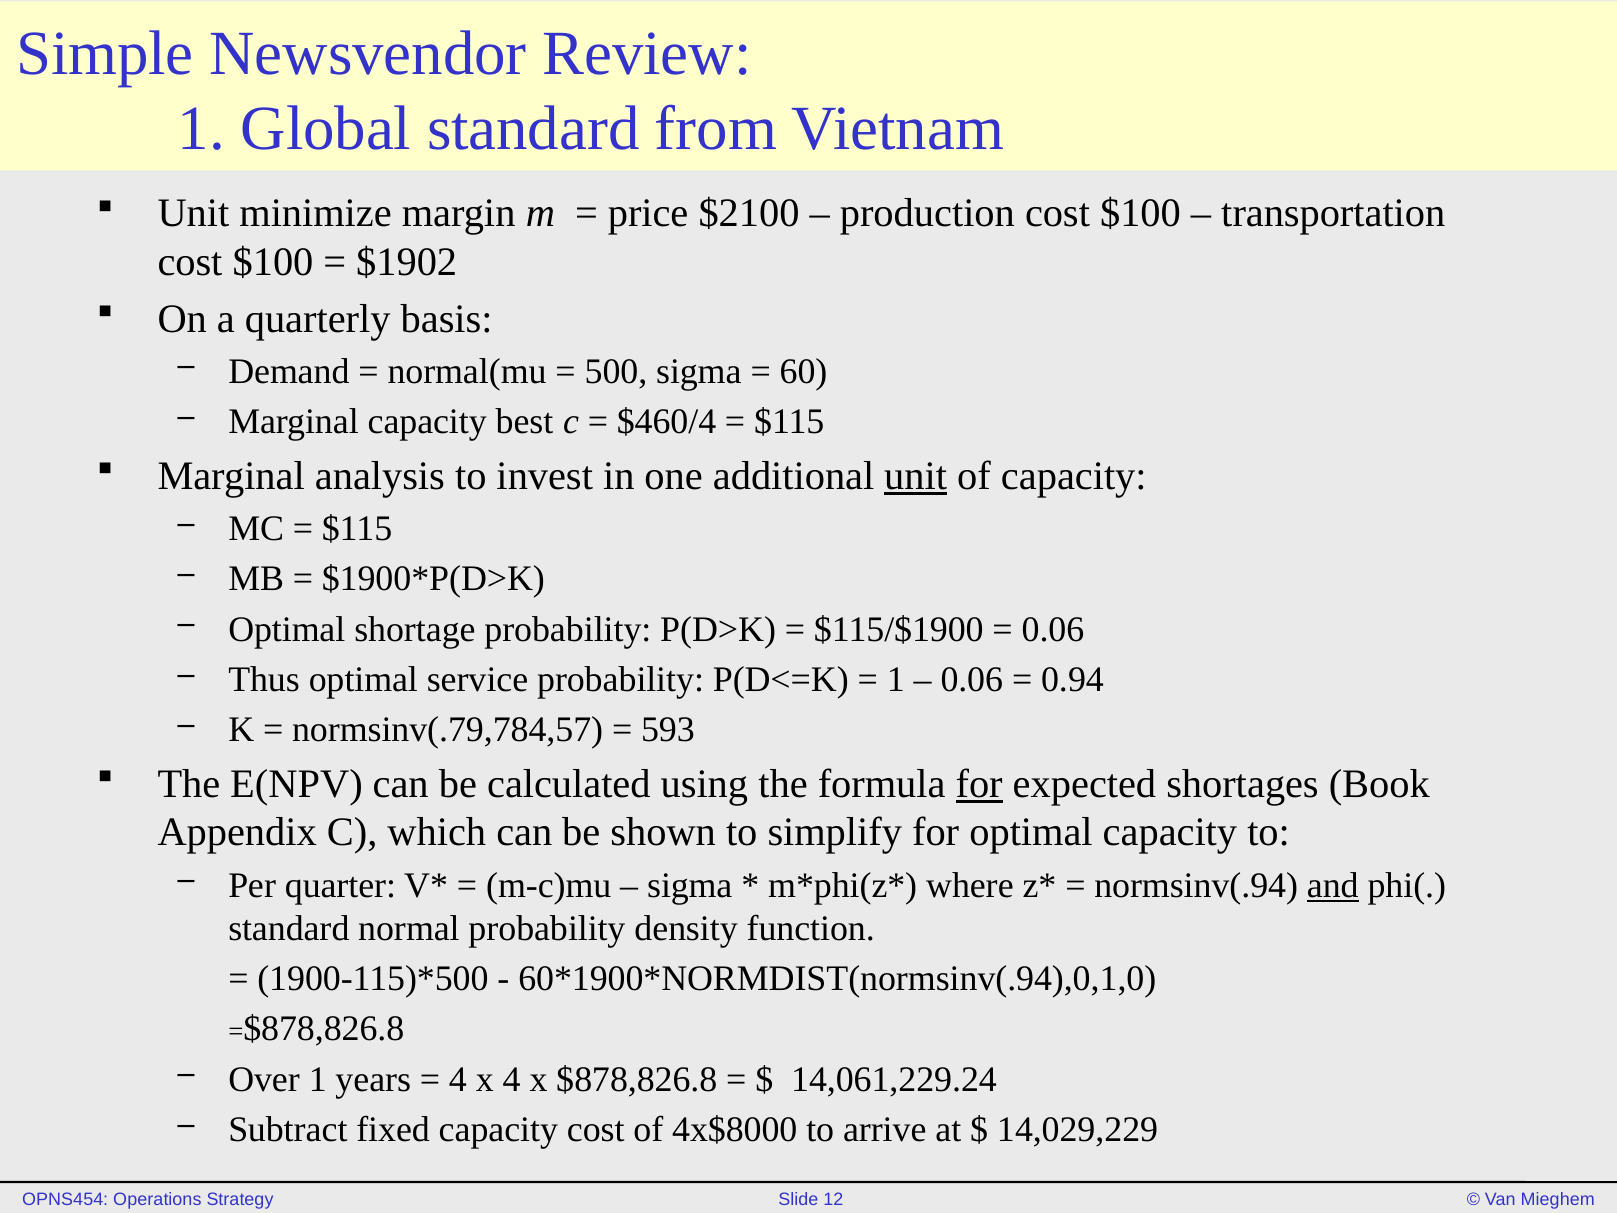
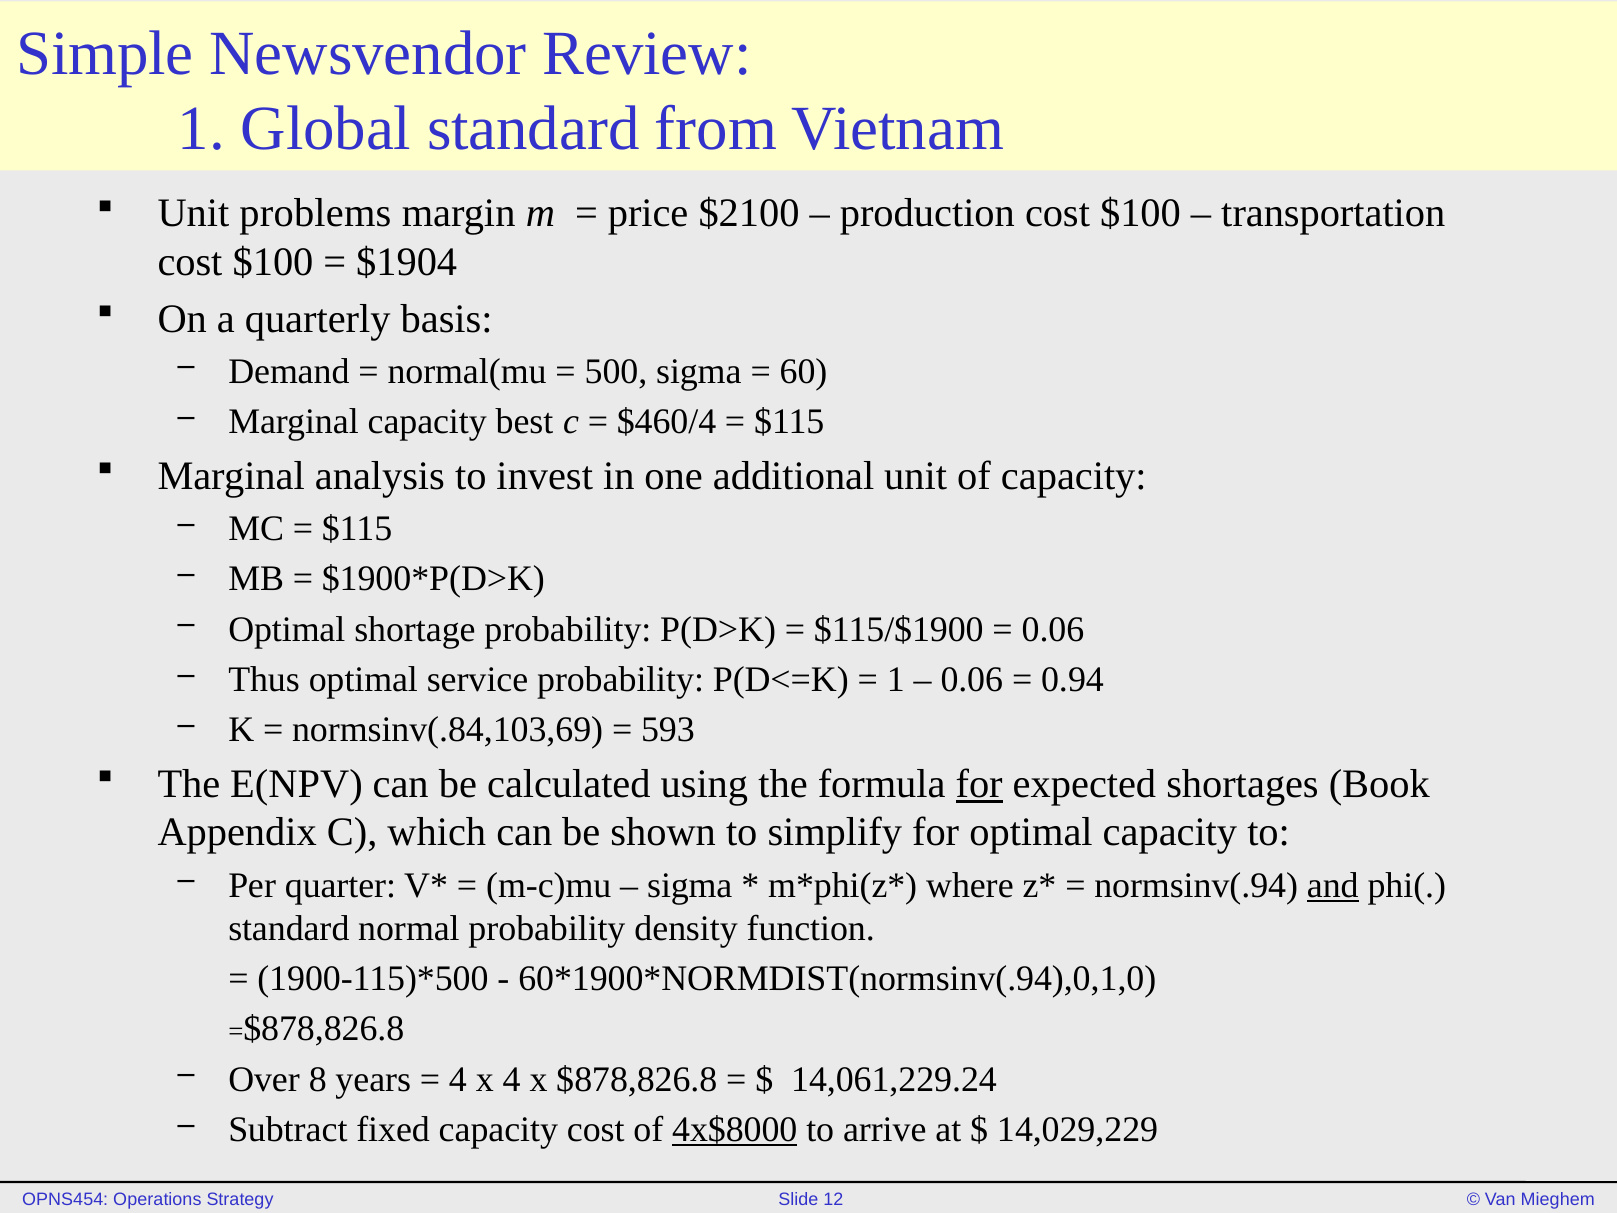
minimize: minimize -> problems
$1902: $1902 -> $1904
unit at (916, 476) underline: present -> none
normsinv(.79,784,57: normsinv(.79,784,57 -> normsinv(.84,103,69
Over 1: 1 -> 8
4x$8000 underline: none -> present
